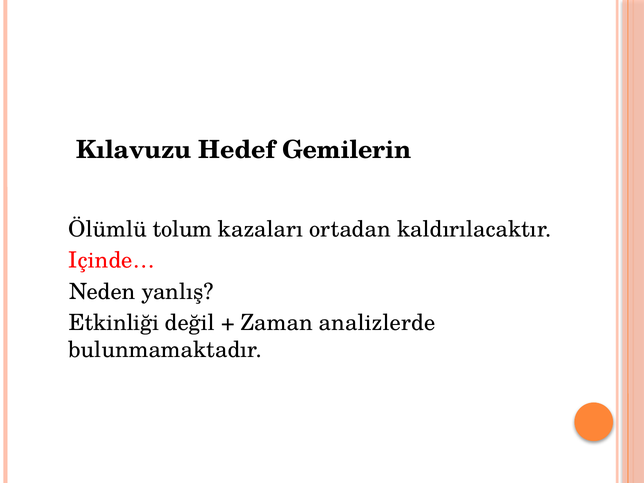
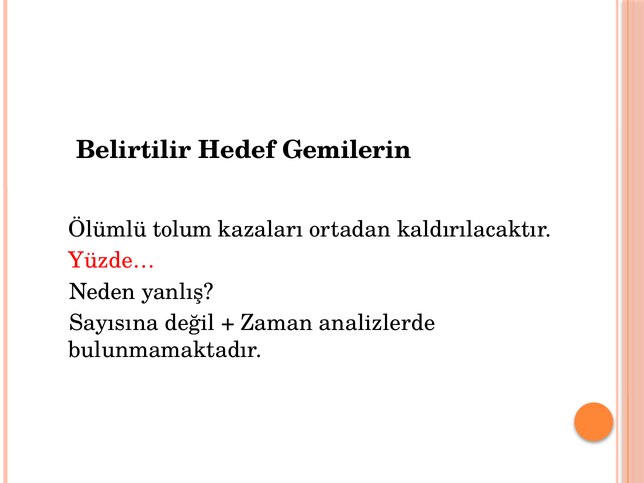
Kılavuzu: Kılavuzu -> Belirtilir
Içinde…: Içinde… -> Yüzde…
Etkinliği: Etkinliği -> Sayısına
